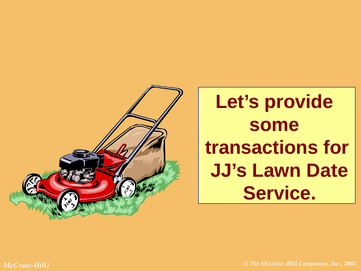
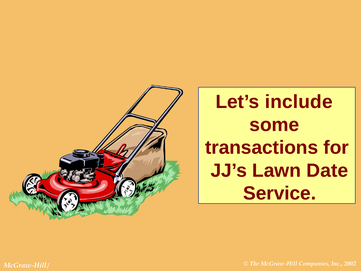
provide: provide -> include
